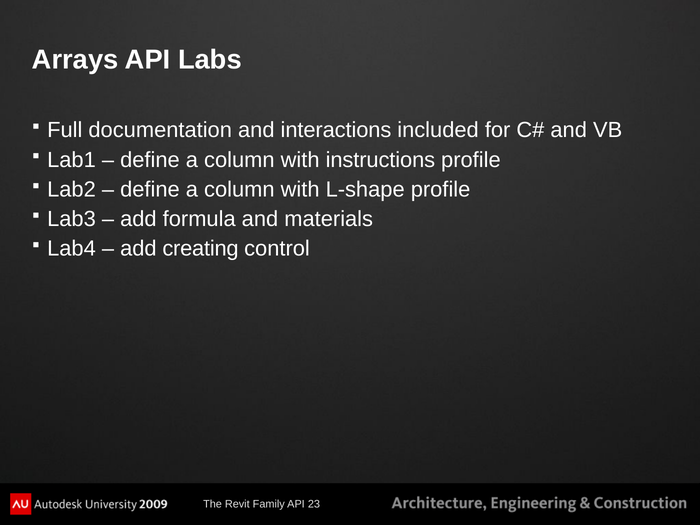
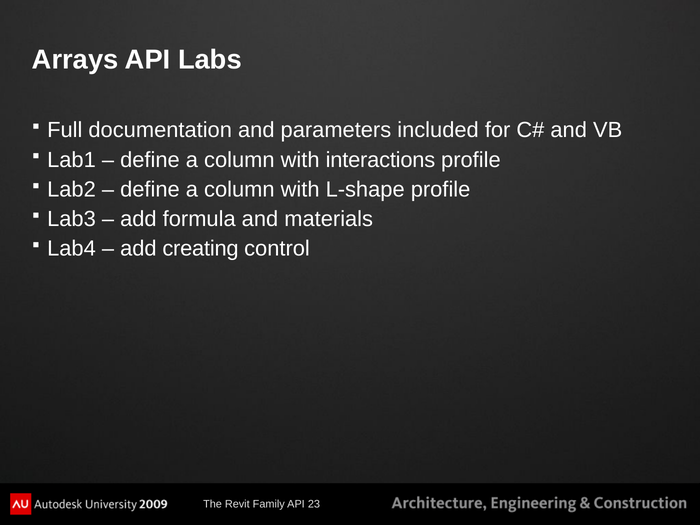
interactions: interactions -> parameters
instructions: instructions -> interactions
